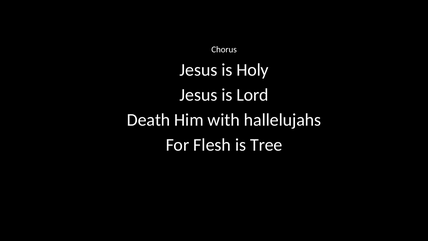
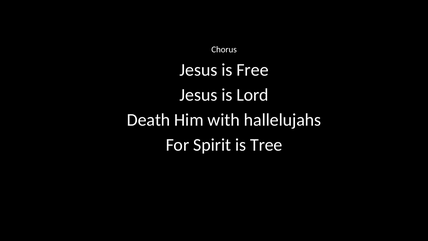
Holy: Holy -> Free
Flesh: Flesh -> Spirit
